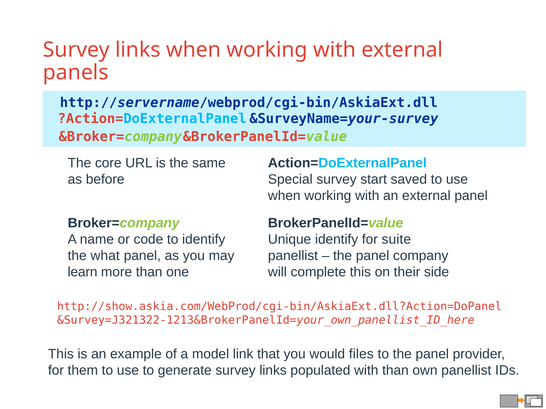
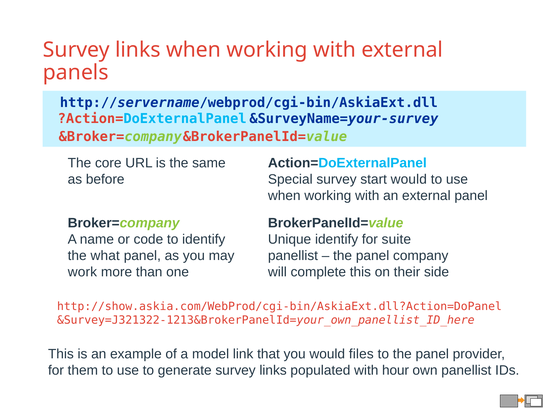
start saved: saved -> would
learn: learn -> work
with than: than -> hour
